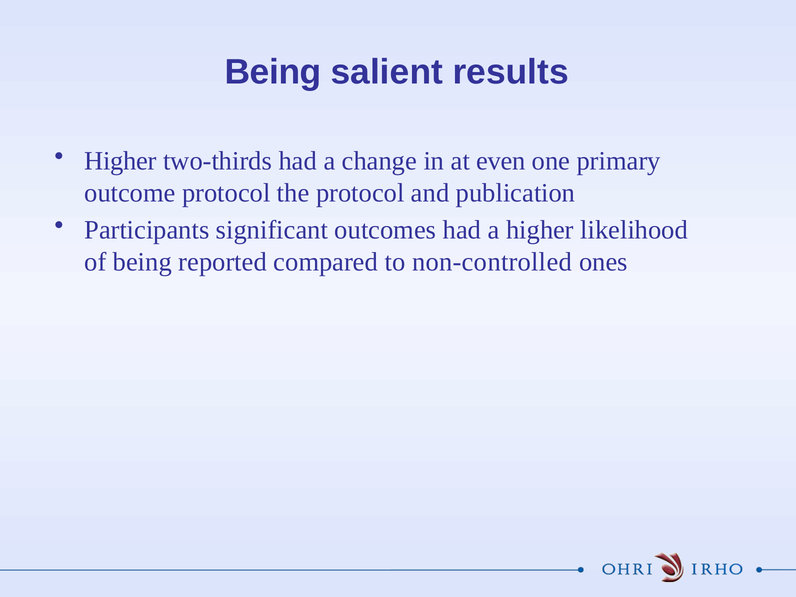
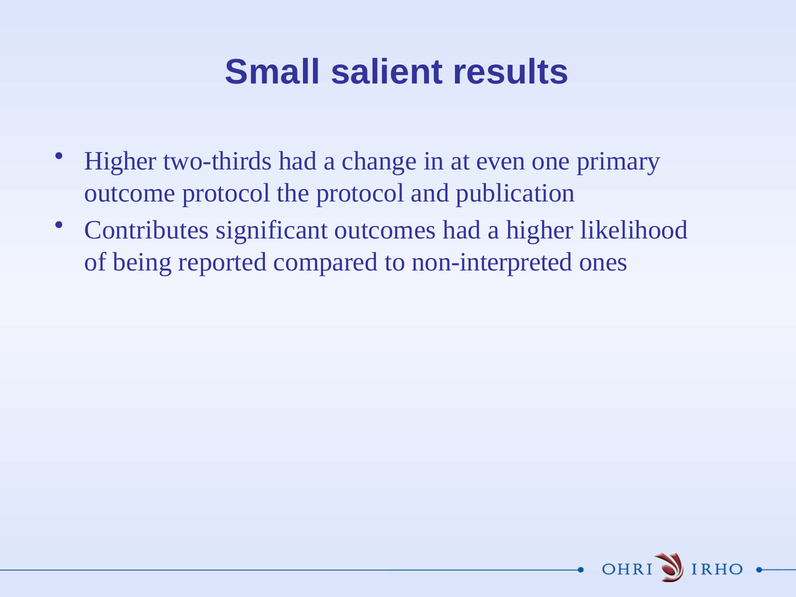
Being at (273, 72): Being -> Small
Participants: Participants -> Contributes
non-controlled: non-controlled -> non-interpreted
